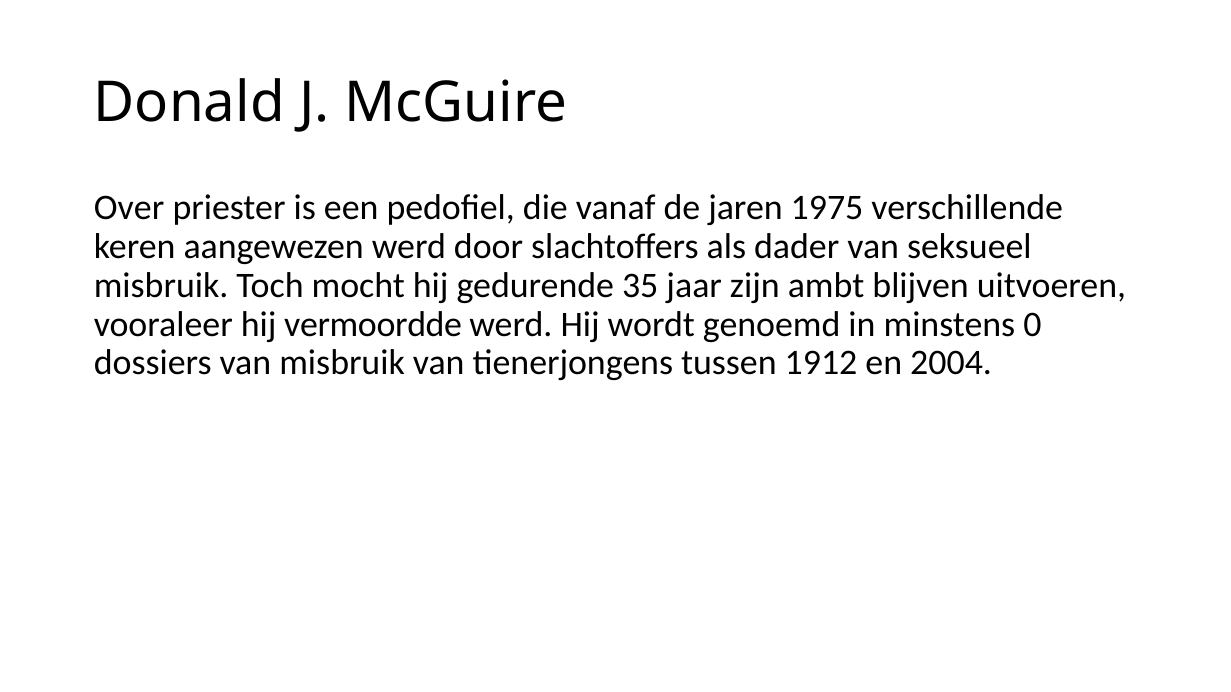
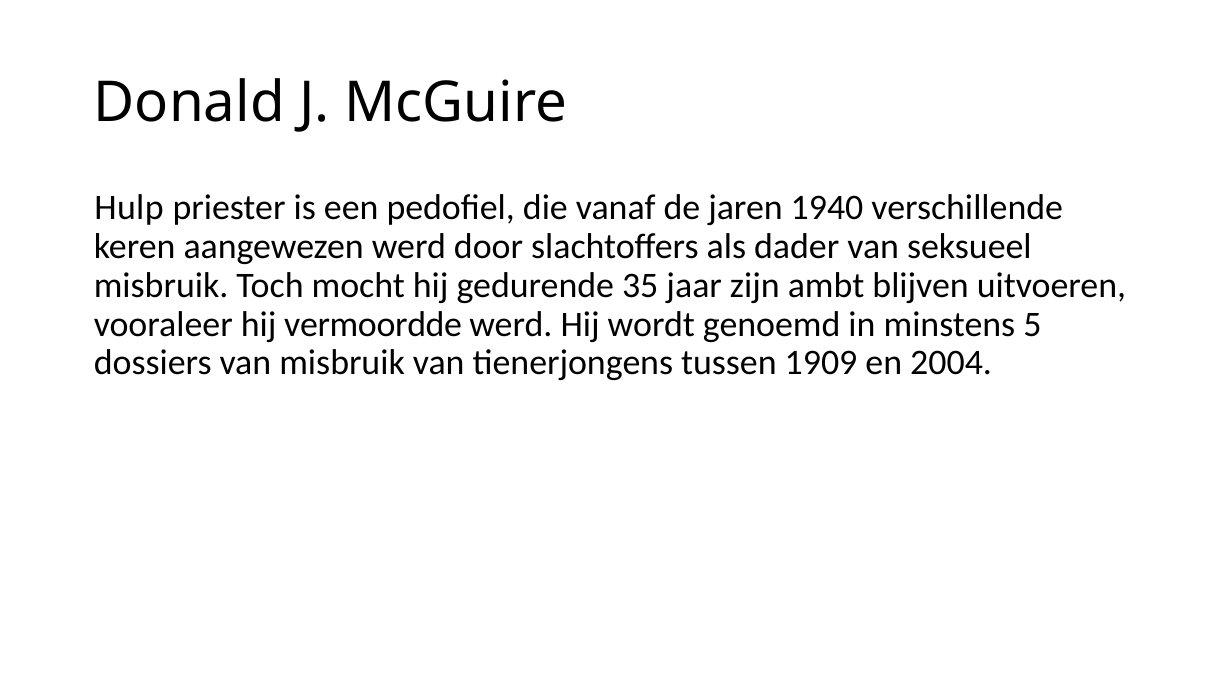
Over: Over -> Hulp
1975: 1975 -> 1940
0: 0 -> 5
1912: 1912 -> 1909
